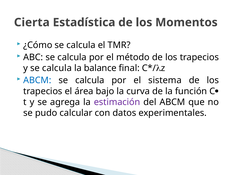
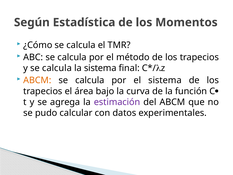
Cierta: Cierta -> Según
la balance: balance -> sistema
ABCM at (37, 80) colour: blue -> orange
